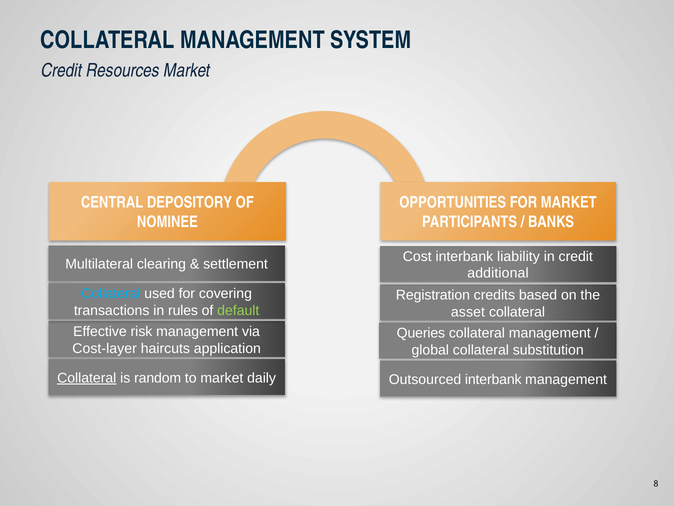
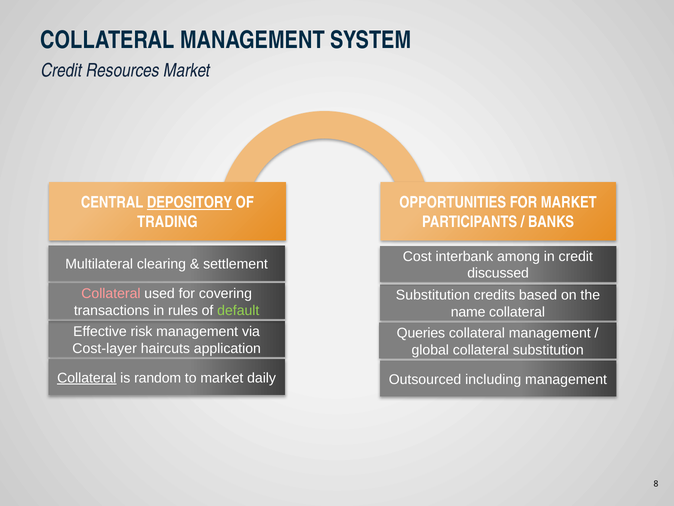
DEPOSITORY underline: none -> present
NOMINEE: NOMINEE -> TRADING
liability: liability -> among
additional: additional -> discussed
Collateral at (111, 293) colour: light blue -> pink
Registration at (433, 295): Registration -> Substitution
asset: asset -> name
Outsourced interbank: interbank -> including
